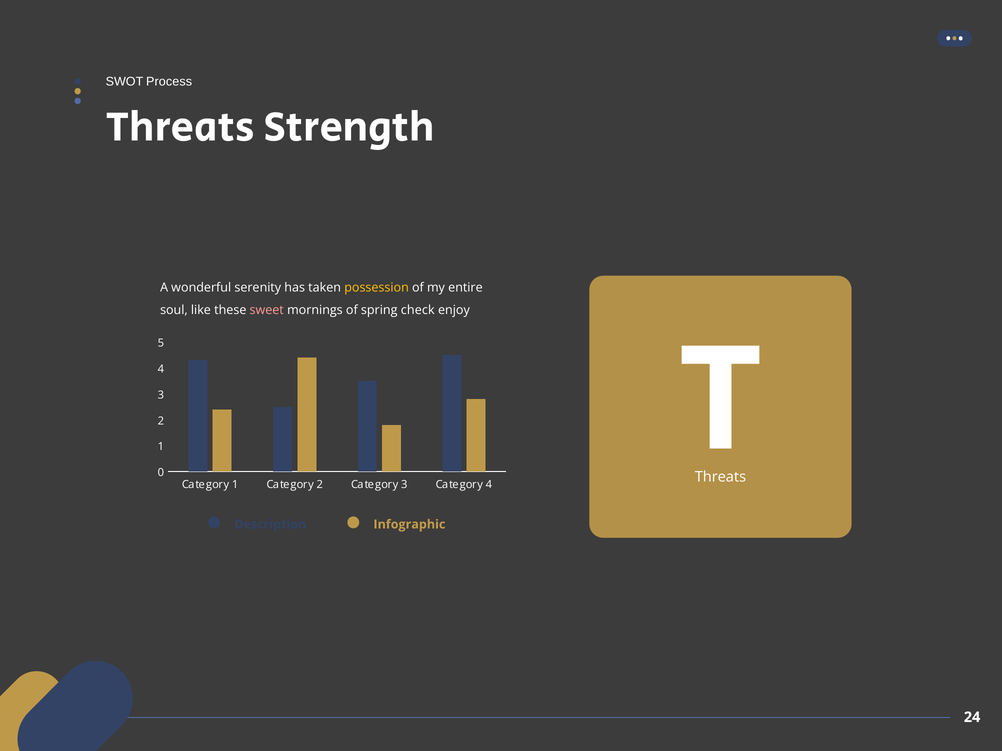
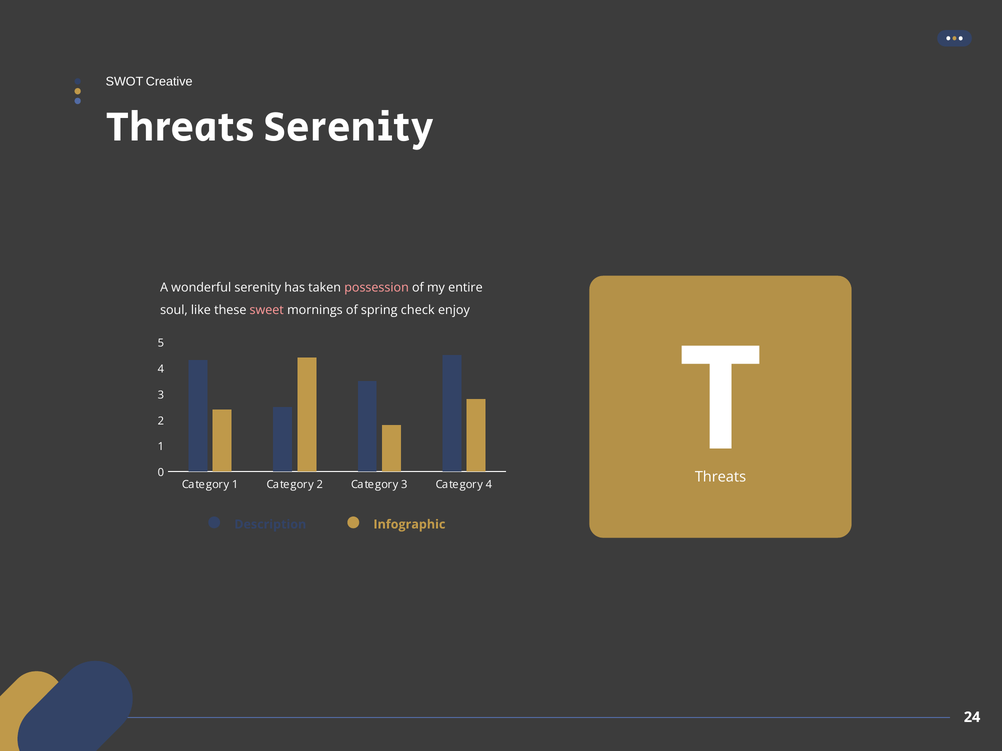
Process: Process -> Creative
Threats Strength: Strength -> Serenity
possession colour: yellow -> pink
